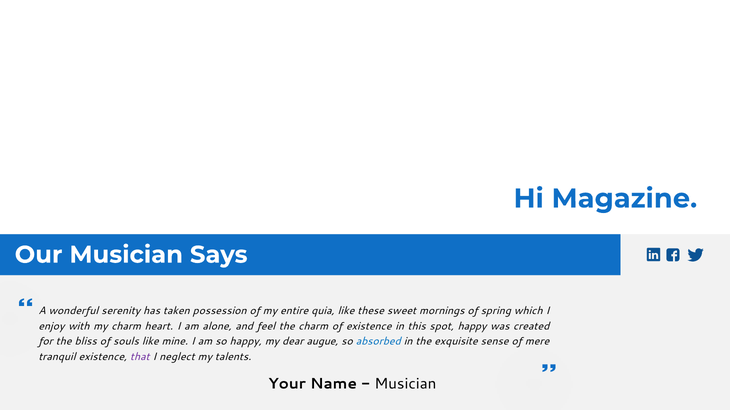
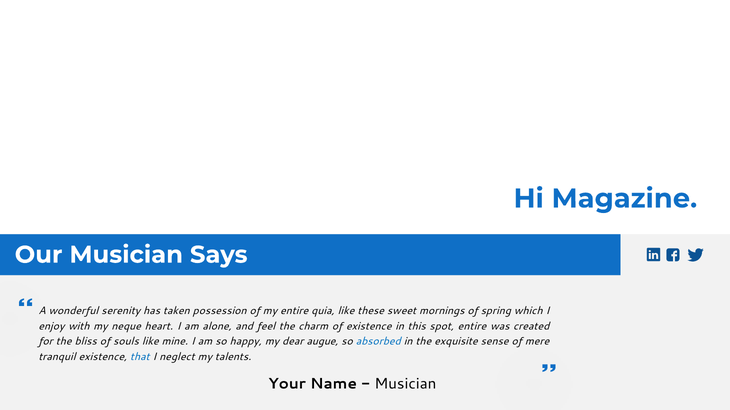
my charm: charm -> neque
spot happy: happy -> entire
that colour: purple -> blue
